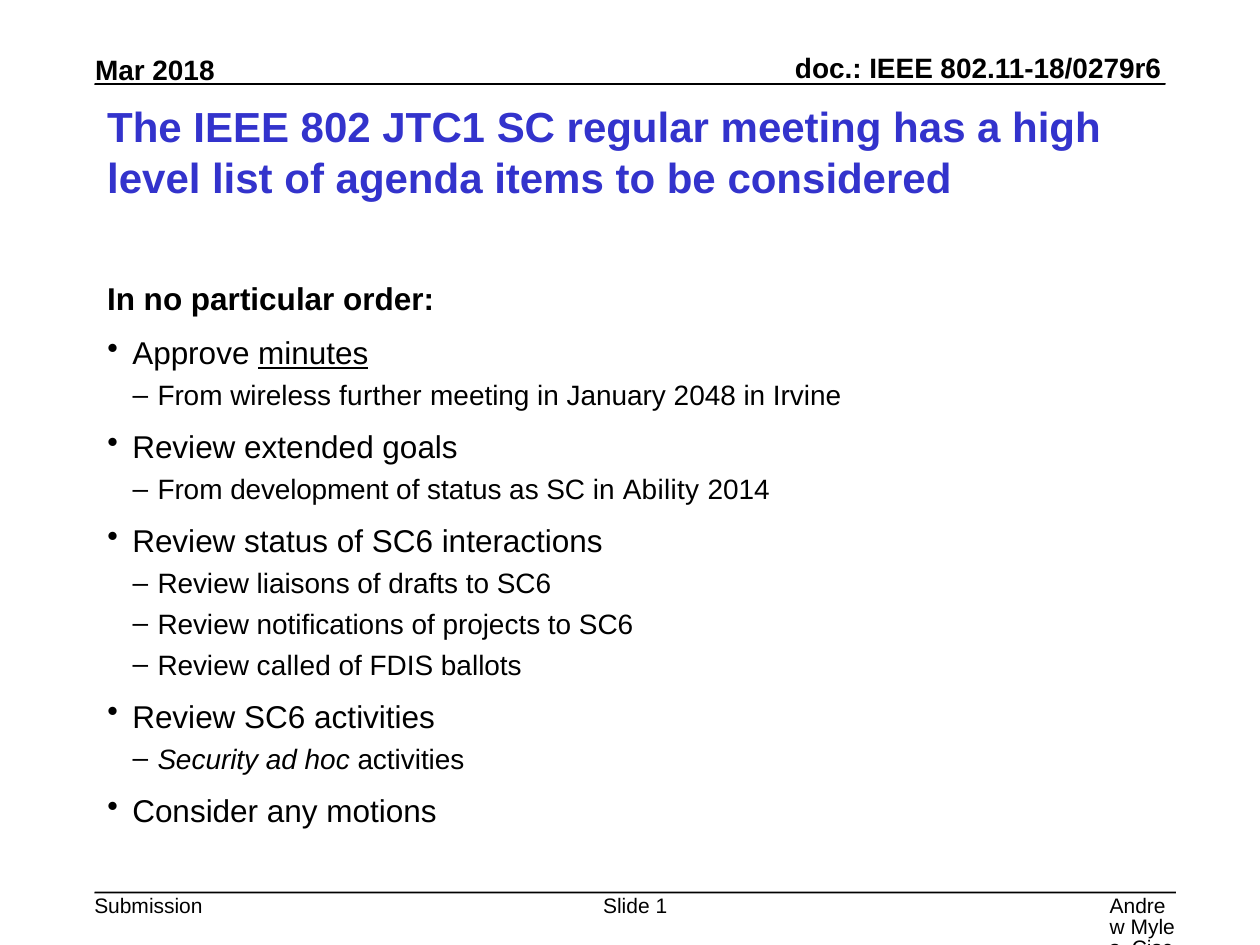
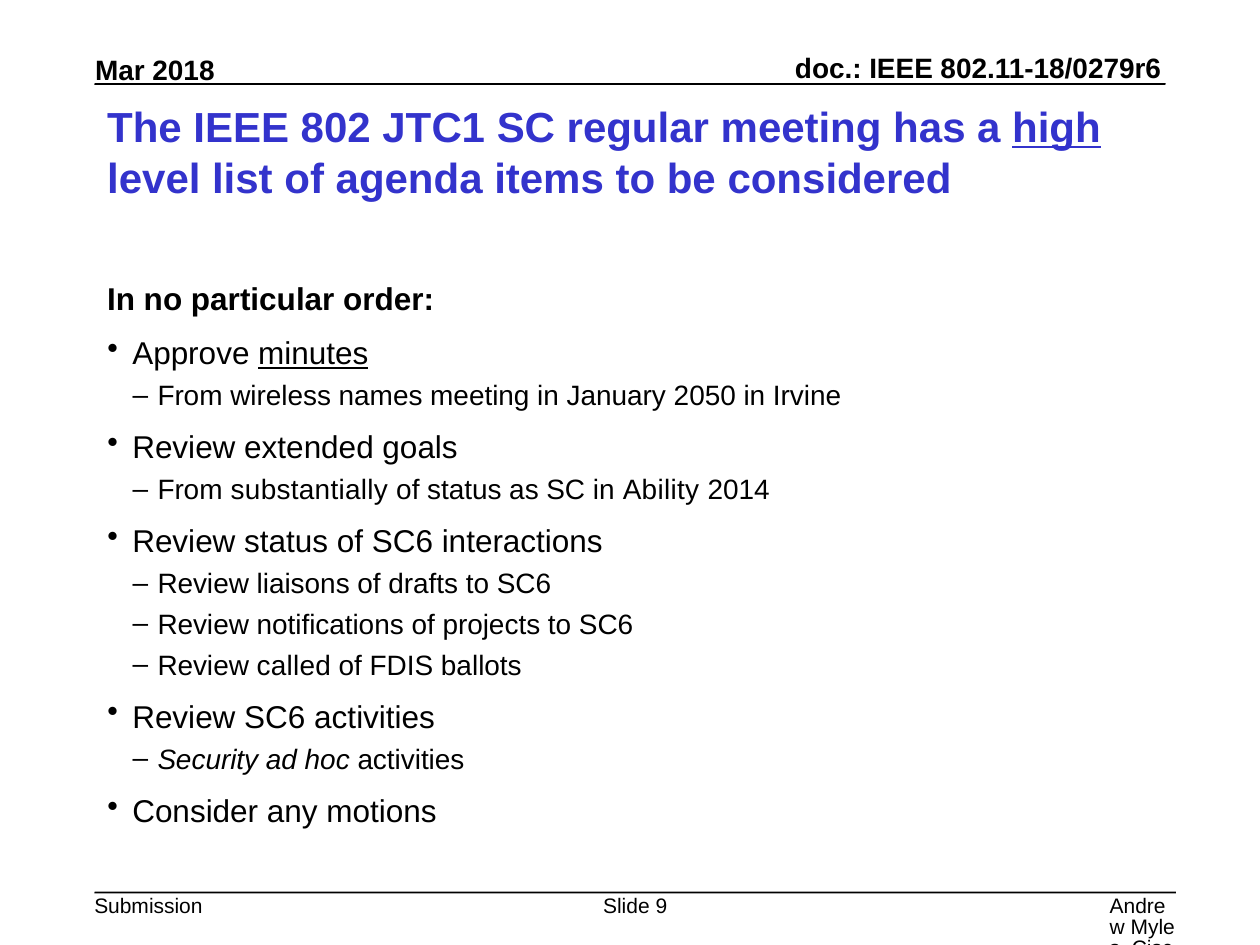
high underline: none -> present
further: further -> names
2048: 2048 -> 2050
development: development -> substantially
1: 1 -> 9
